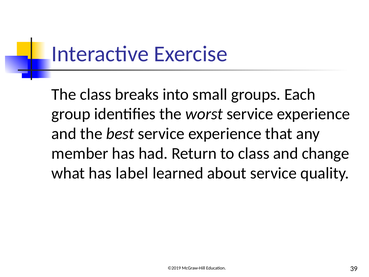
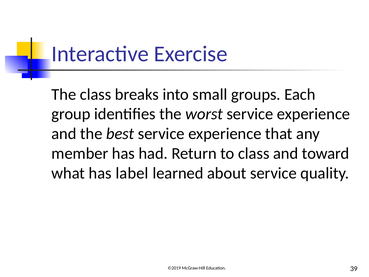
change: change -> toward
